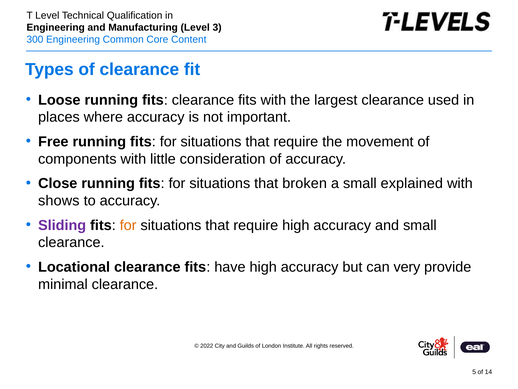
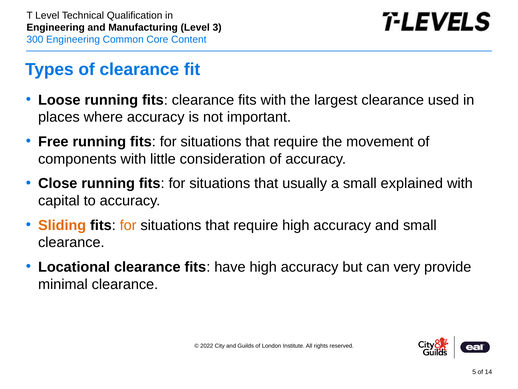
broken: broken -> usually
shows: shows -> capital
Sliding colour: purple -> orange
